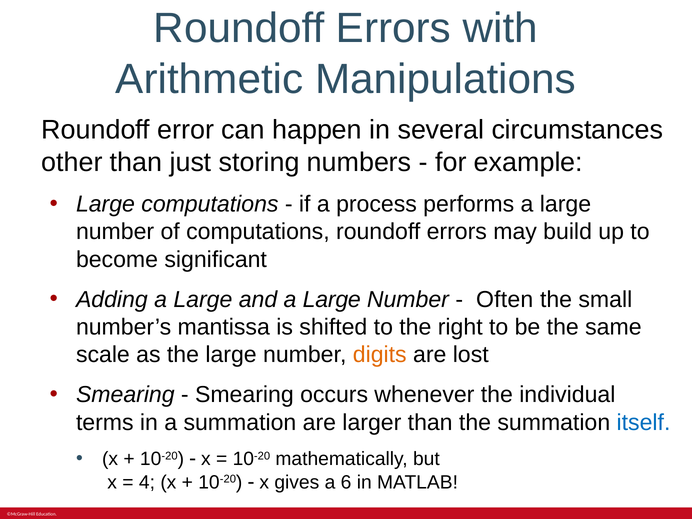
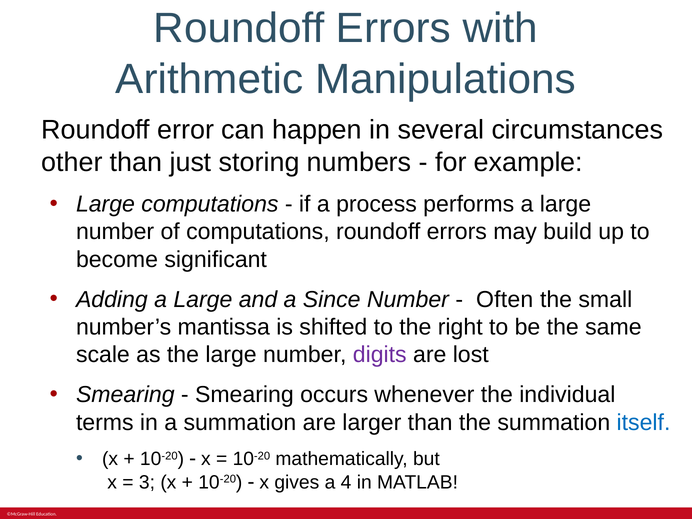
and a Large: Large -> Since
digits colour: orange -> purple
4: 4 -> 3
6: 6 -> 4
